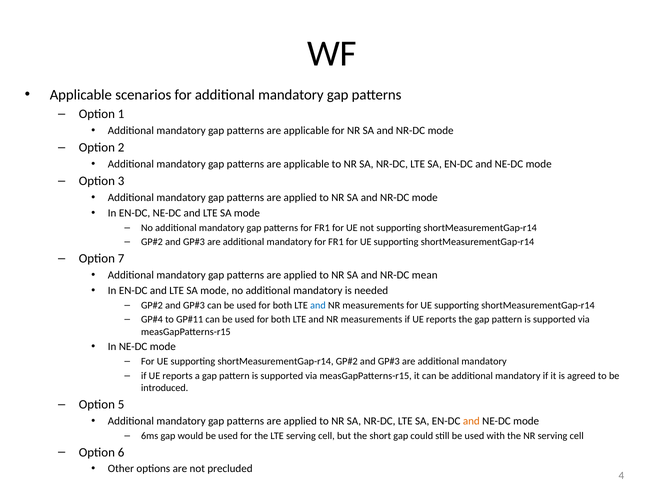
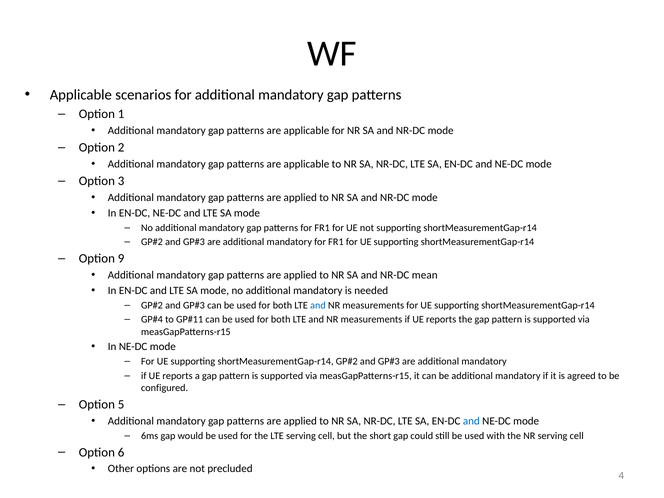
7: 7 -> 9
introduced: introduced -> configured
and at (471, 421) colour: orange -> blue
